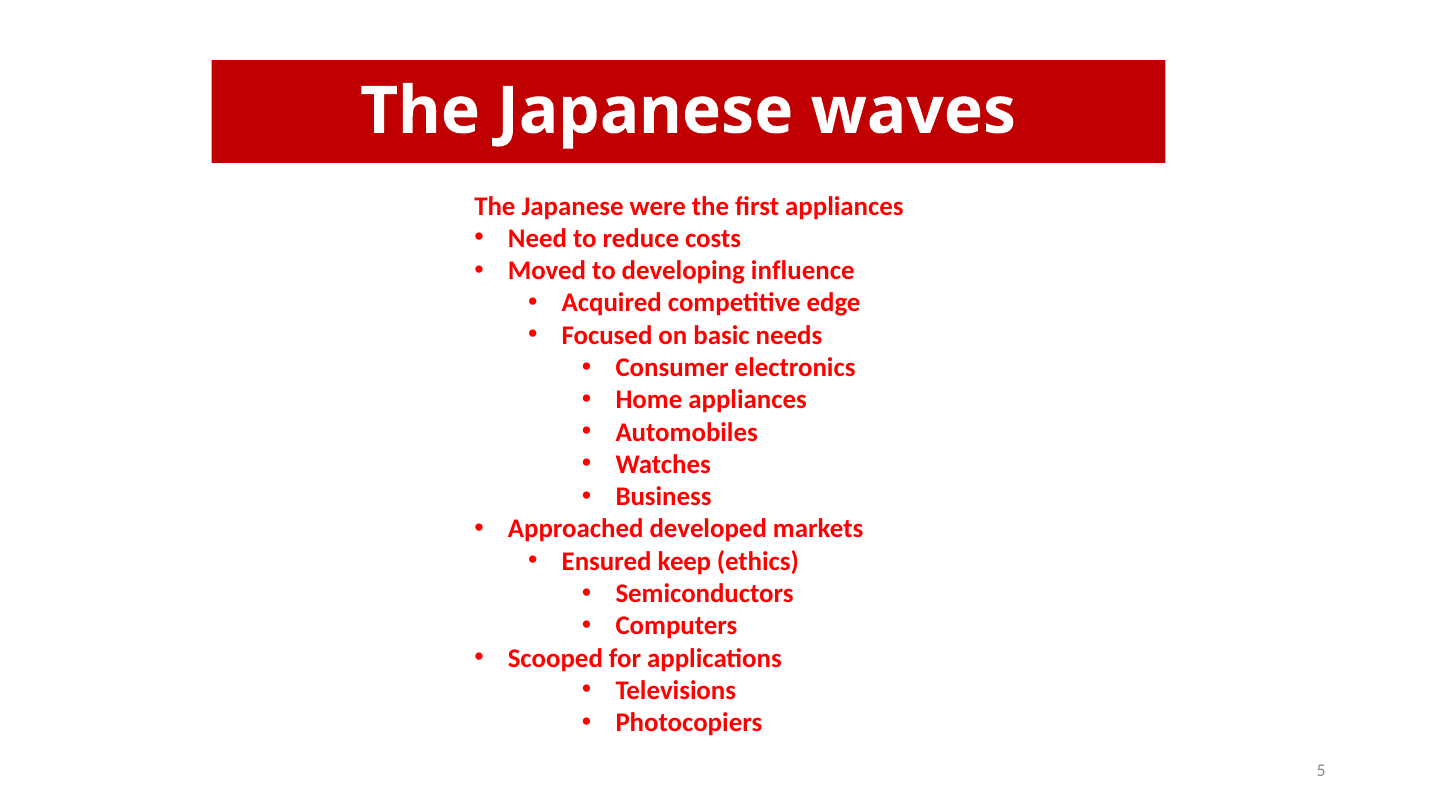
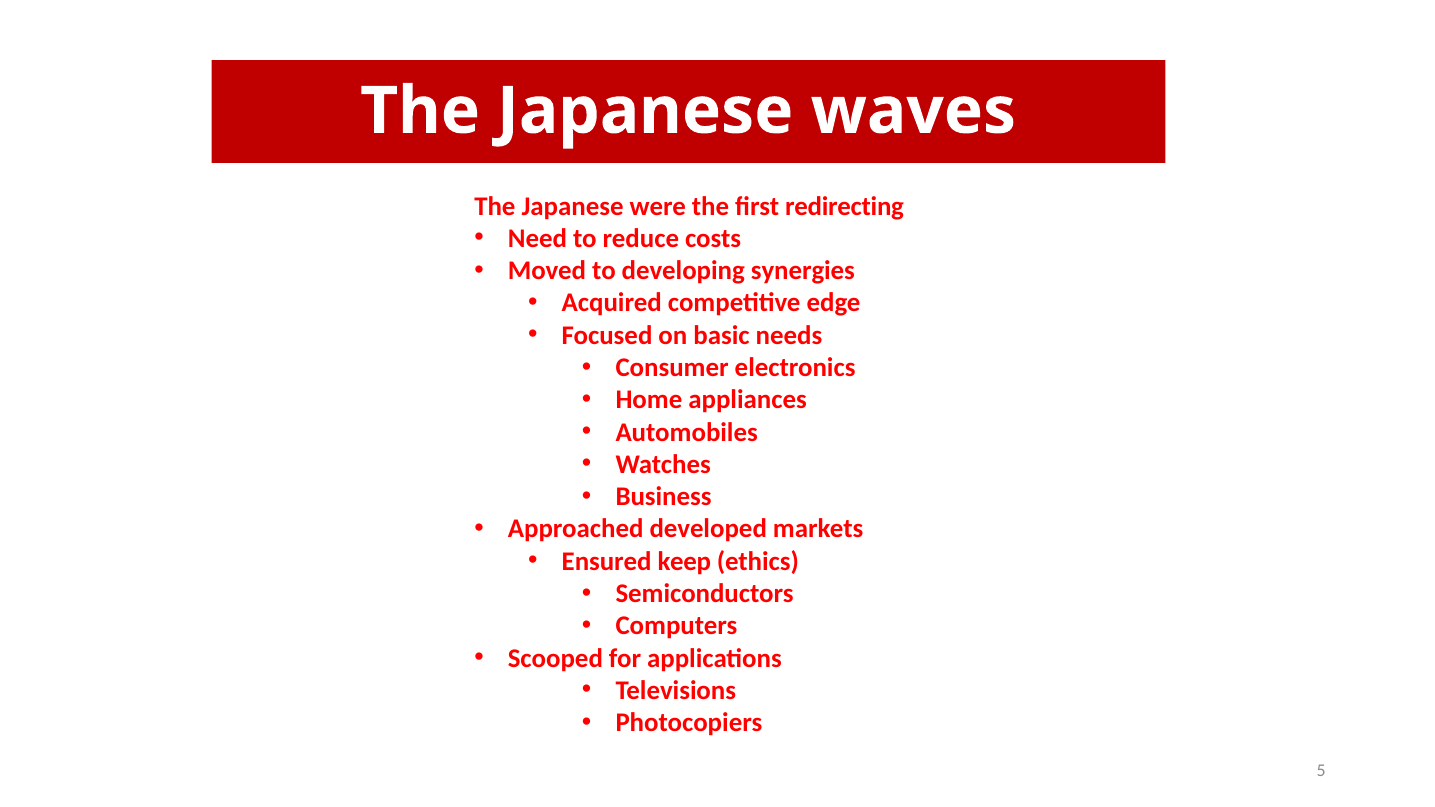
first appliances: appliances -> redirecting
influence: influence -> synergies
